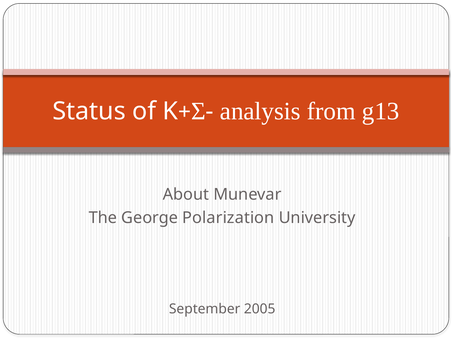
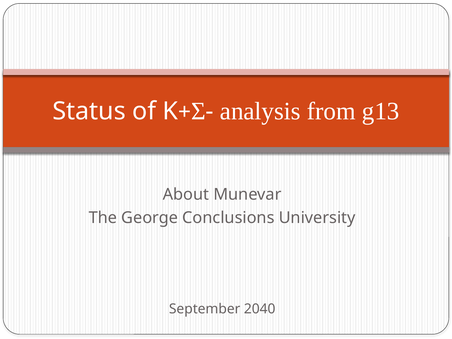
Polarization: Polarization -> Conclusions
2005: 2005 -> 2040
